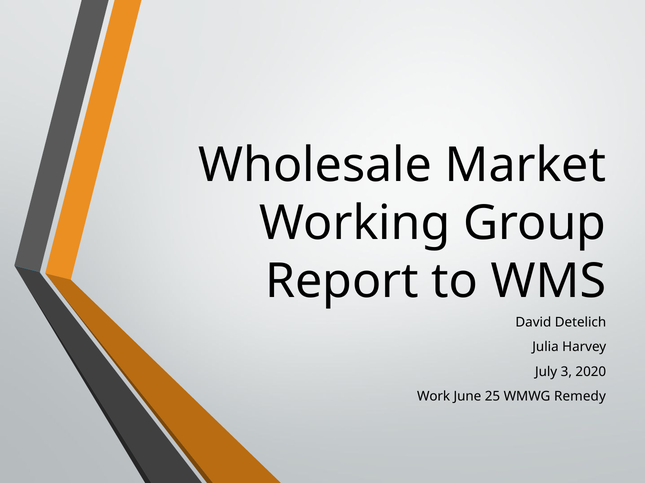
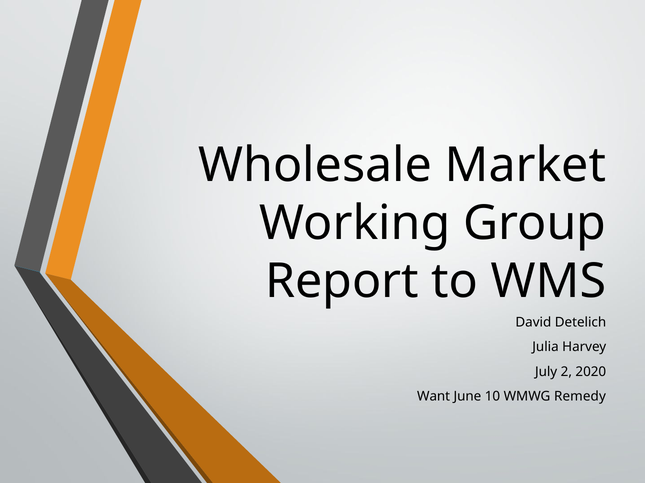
3: 3 -> 2
Work: Work -> Want
25: 25 -> 10
